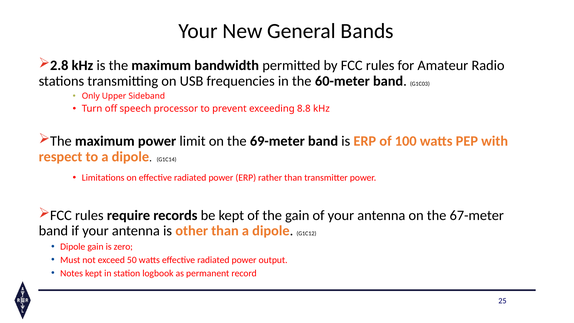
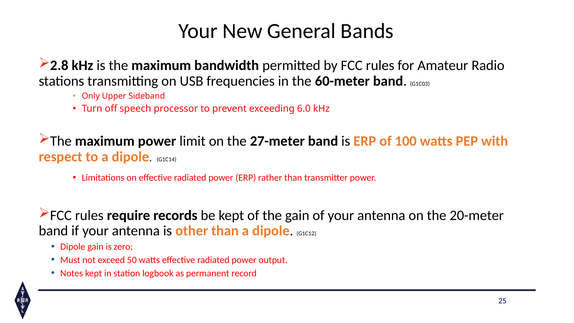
8.8: 8.8 -> 6.0
69-meter: 69-meter -> 27-meter
67-meter: 67-meter -> 20-meter
